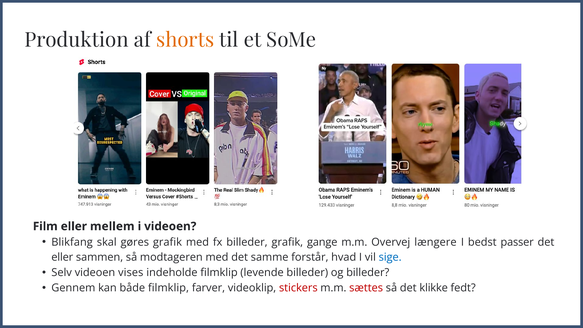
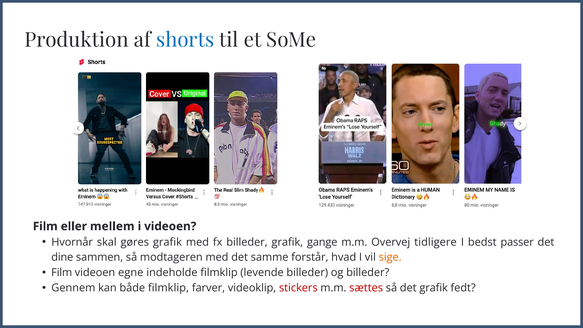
shorts colour: orange -> blue
Blikfang: Blikfang -> Hvornår
længere: længere -> tidligere
eller at (62, 257): eller -> dine
sige colour: blue -> orange
Selv at (62, 273): Selv -> Film
vises: vises -> egne
det klikke: klikke -> grafik
